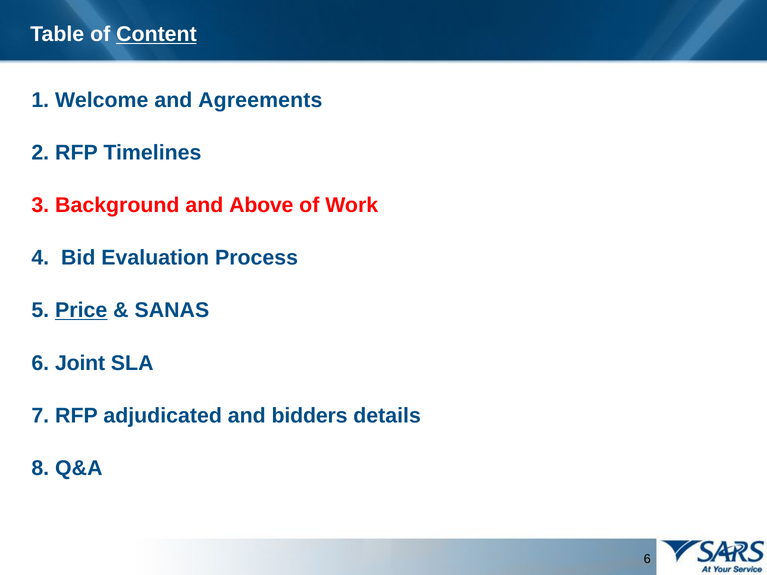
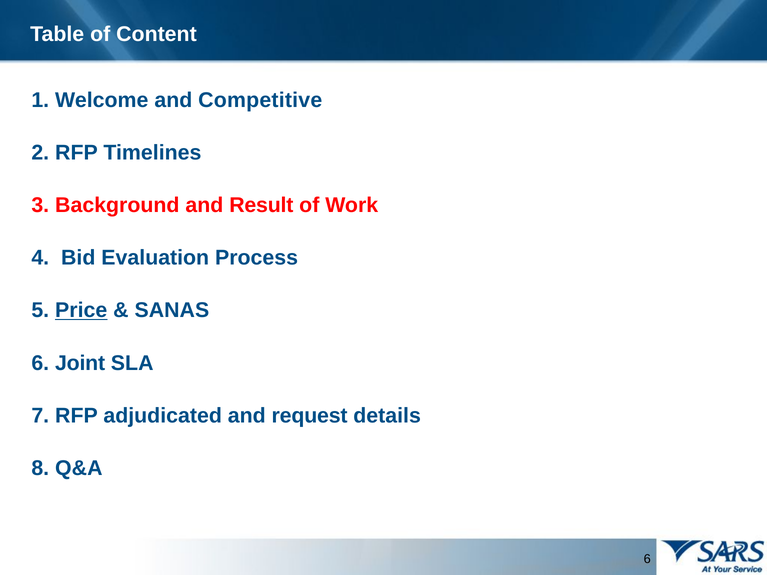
Content underline: present -> none
Agreements: Agreements -> Competitive
Above: Above -> Result
bidders: bidders -> request
